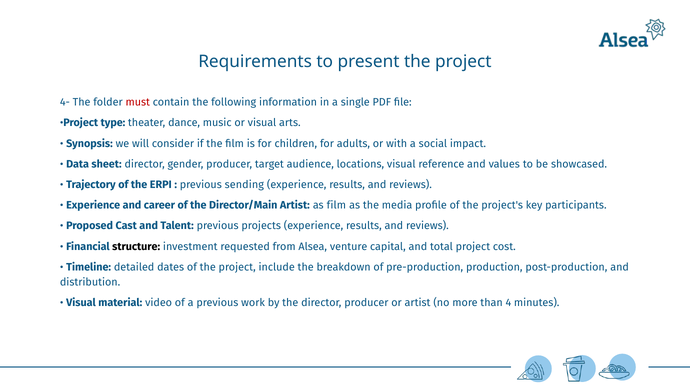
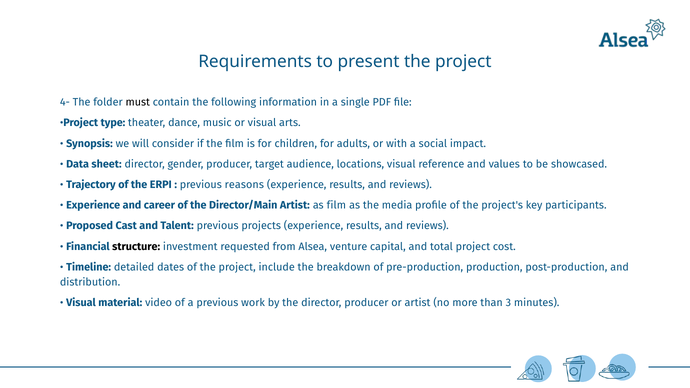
must colour: red -> black
sending: sending -> reasons
4: 4 -> 3
